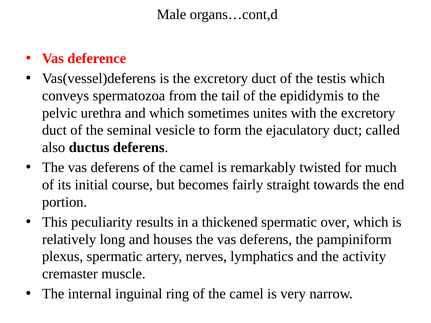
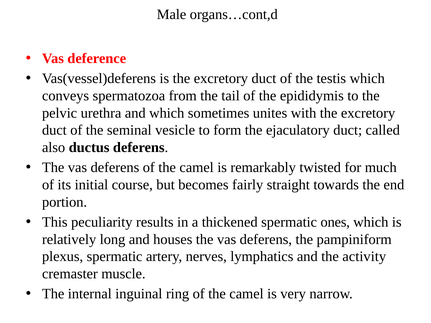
over: over -> ones
